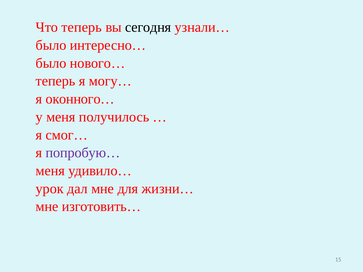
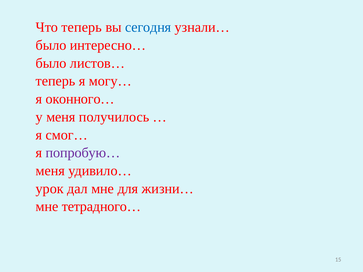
сегодня colour: black -> blue
нового…: нового… -> листов…
изготовить…: изготовить… -> тетрадного…
